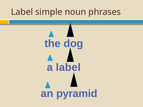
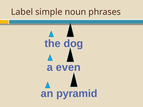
a label: label -> even
